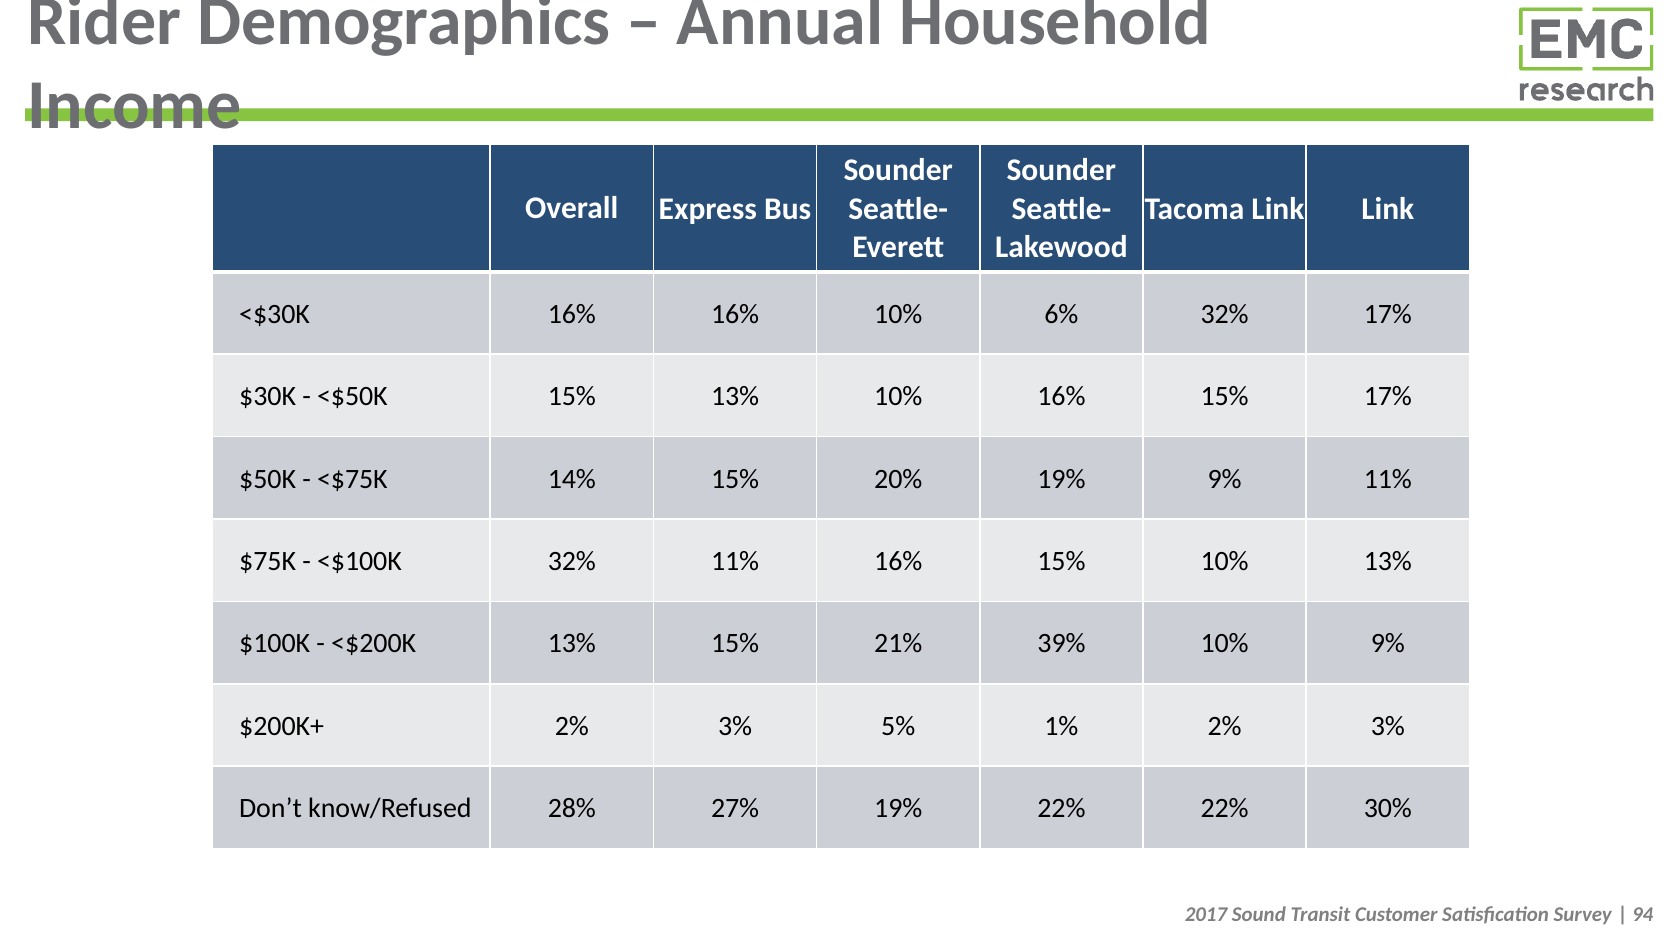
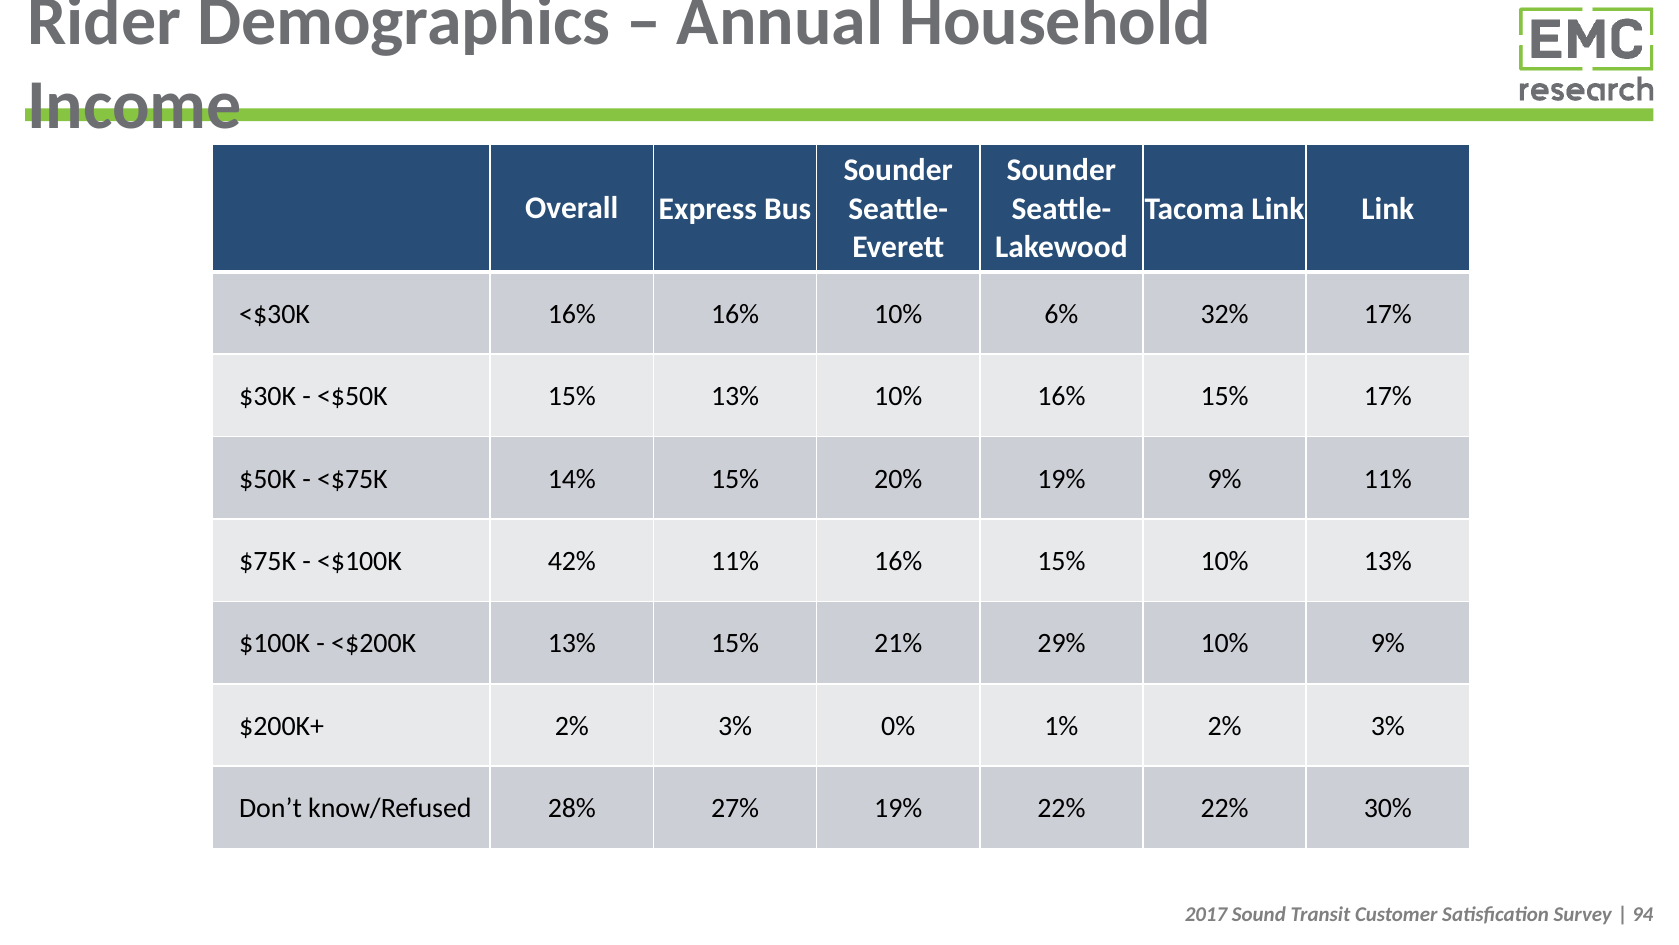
<$100K 32%: 32% -> 42%
39%: 39% -> 29%
5%: 5% -> 0%
